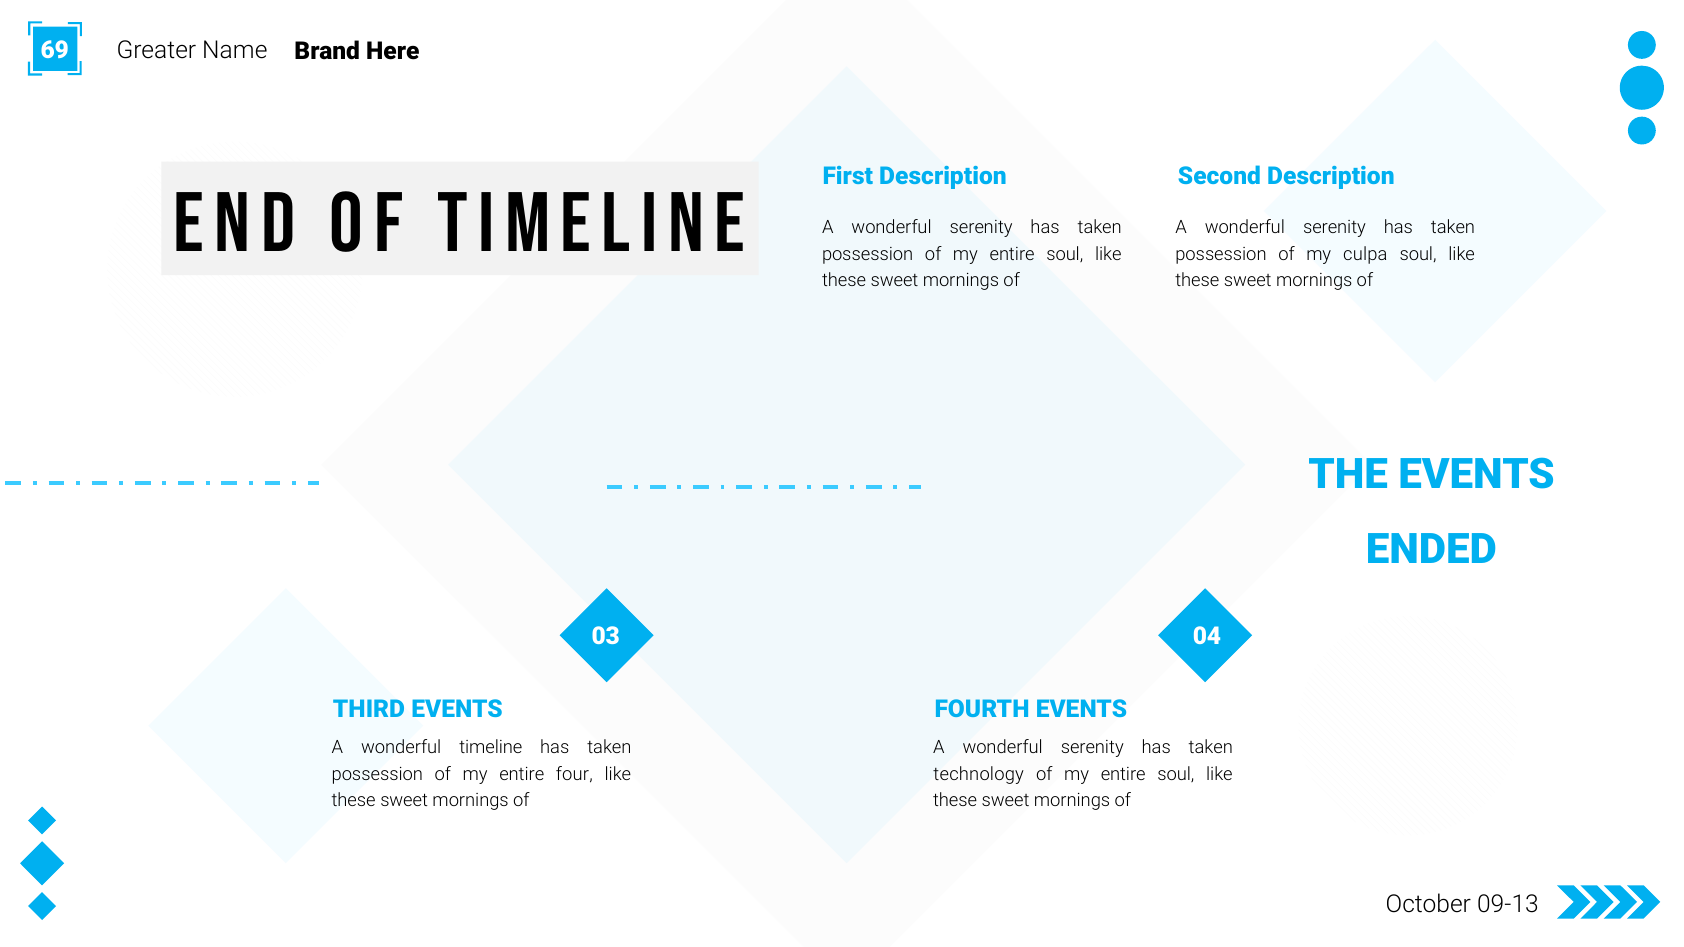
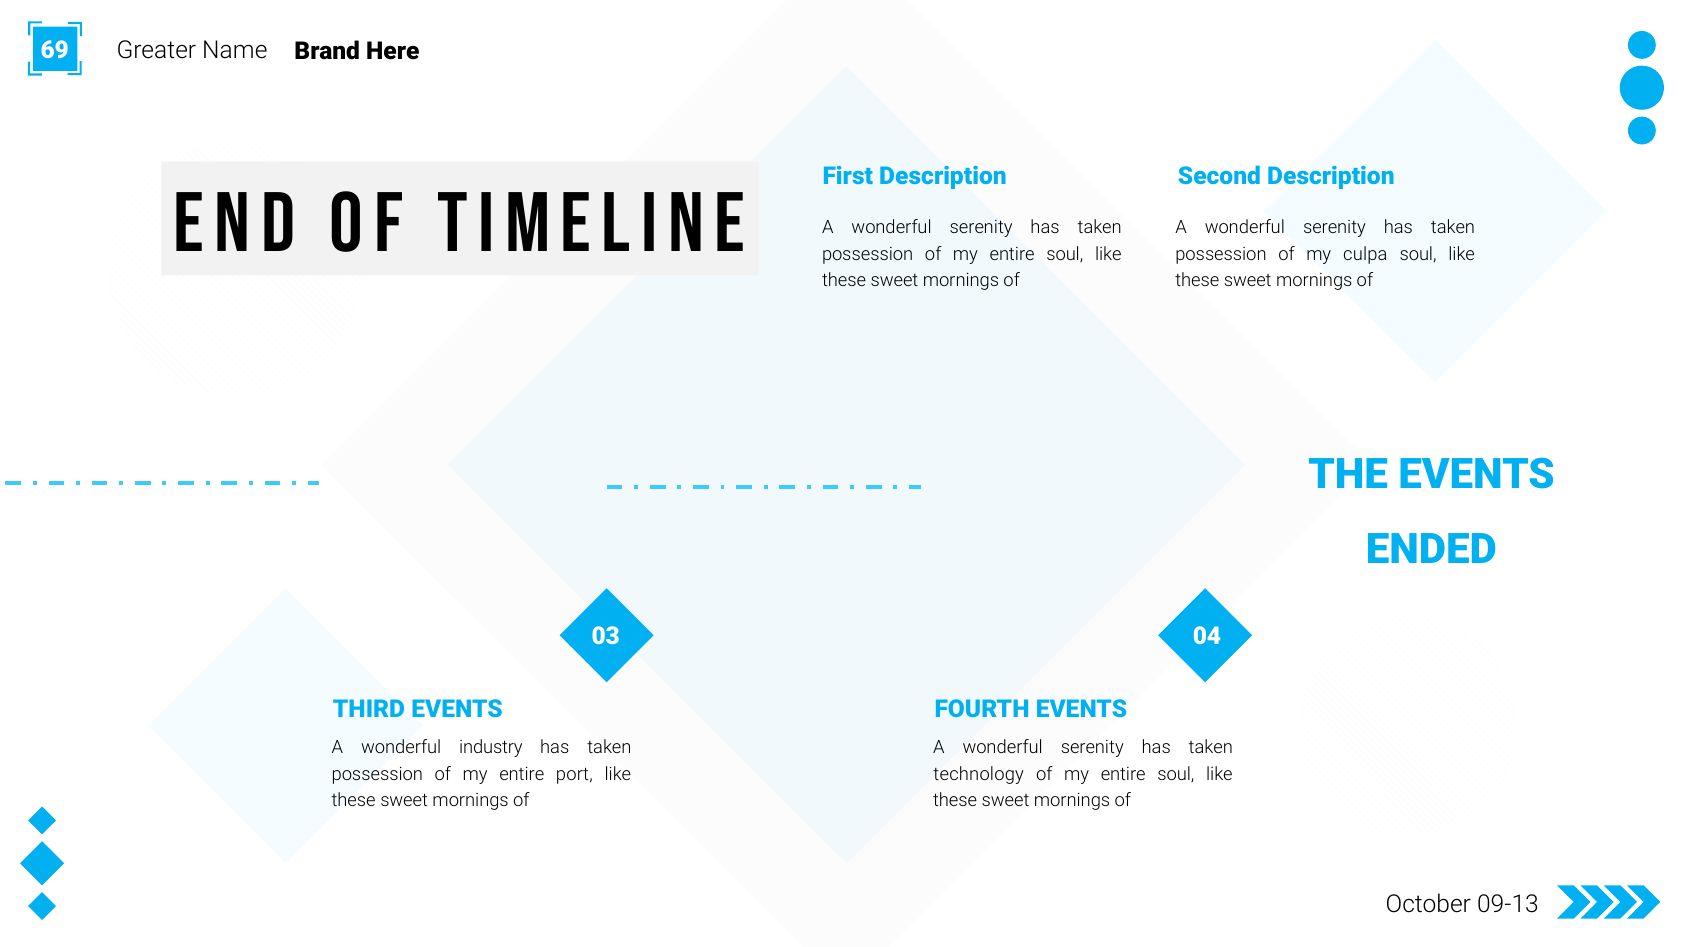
wonderful timeline: timeline -> industry
four: four -> port
